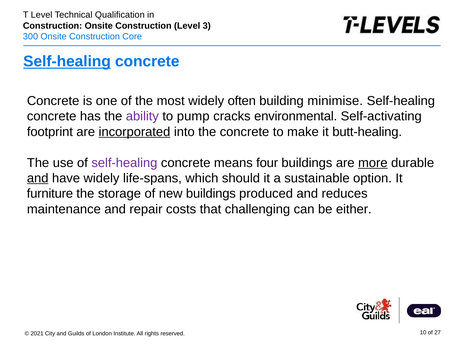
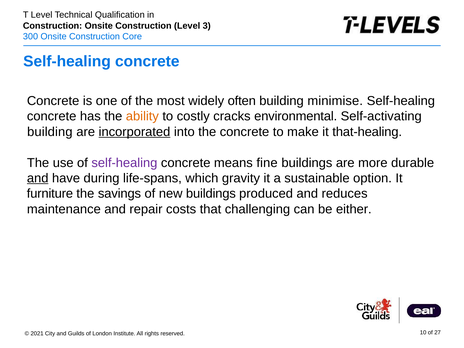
Self-healing at (67, 62) underline: present -> none
ability colour: purple -> orange
pump: pump -> costly
footprint at (50, 132): footprint -> building
butt-healing: butt-healing -> that-healing
four: four -> fine
more underline: present -> none
have widely: widely -> during
should: should -> gravity
storage: storage -> savings
